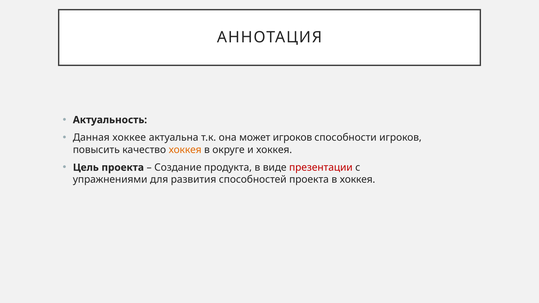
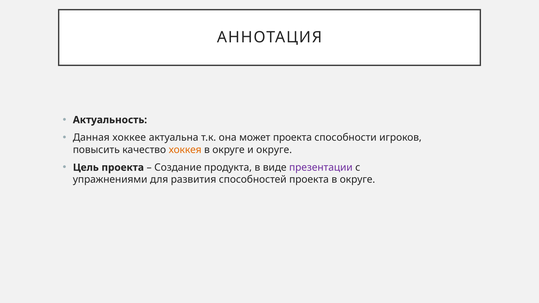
может игроков: игроков -> проекта
и хоккея: хоккея -> округе
презентации colour: red -> purple
хоккея at (358, 180): хоккея -> округе
